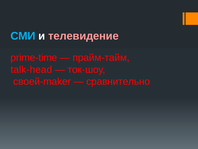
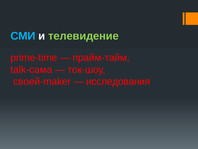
телевидение colour: pink -> light green
talk-head: talk-head -> talk-сама
сравнительно: сравнительно -> исследования
